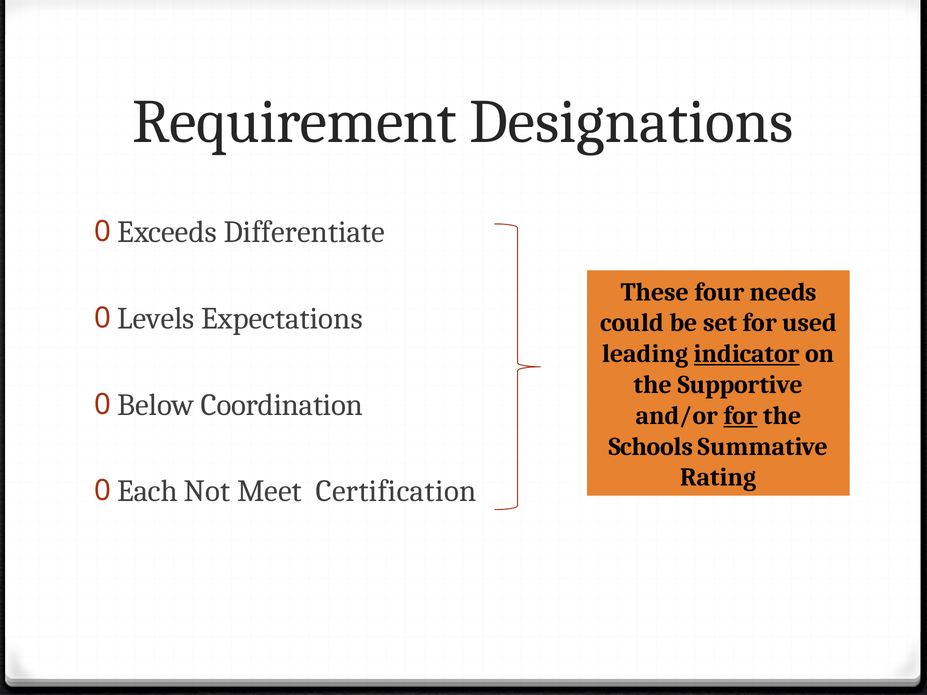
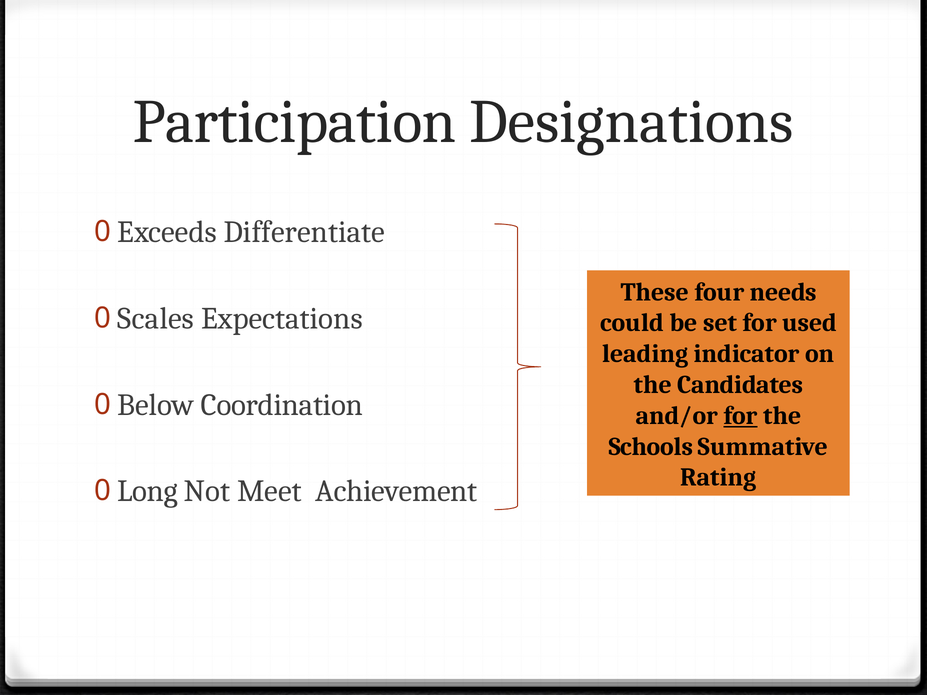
Requirement: Requirement -> Participation
Levels: Levels -> Scales
indicator underline: present -> none
Supportive: Supportive -> Candidates
Each: Each -> Long
Certification: Certification -> Achievement
